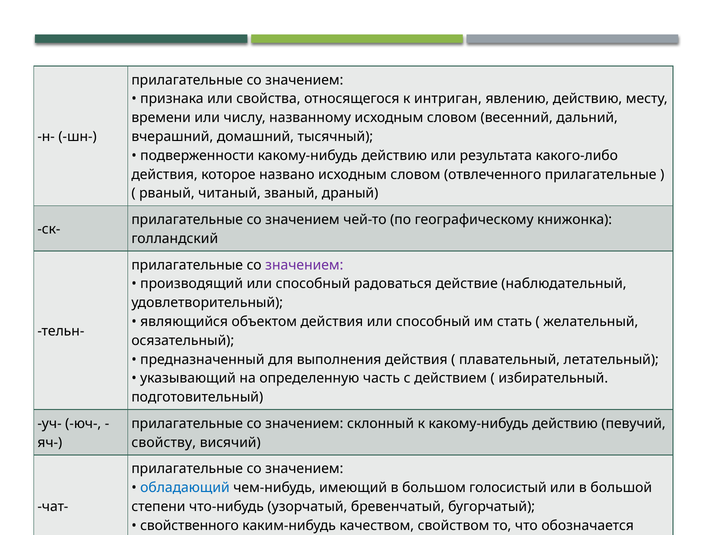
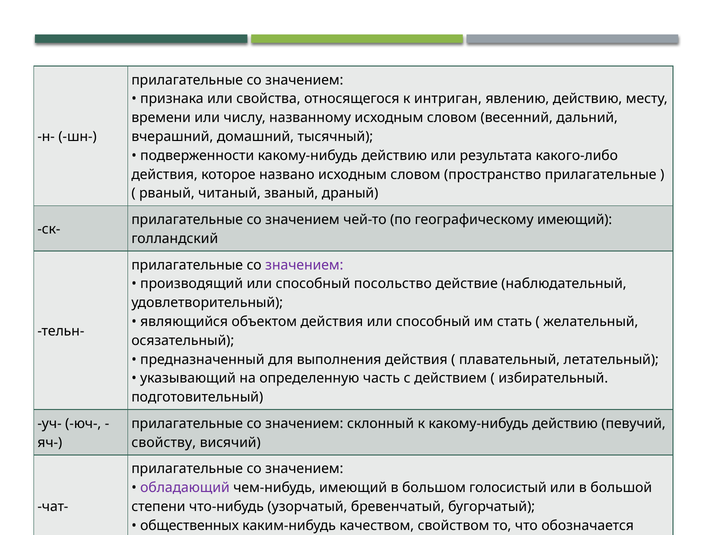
отвлеченного: отвлеченного -> пространство
географическому книжонка: книжонка -> имеющий
радоваться: радоваться -> посольство
обладающий colour: blue -> purple
свойственного: свойственного -> общественных
